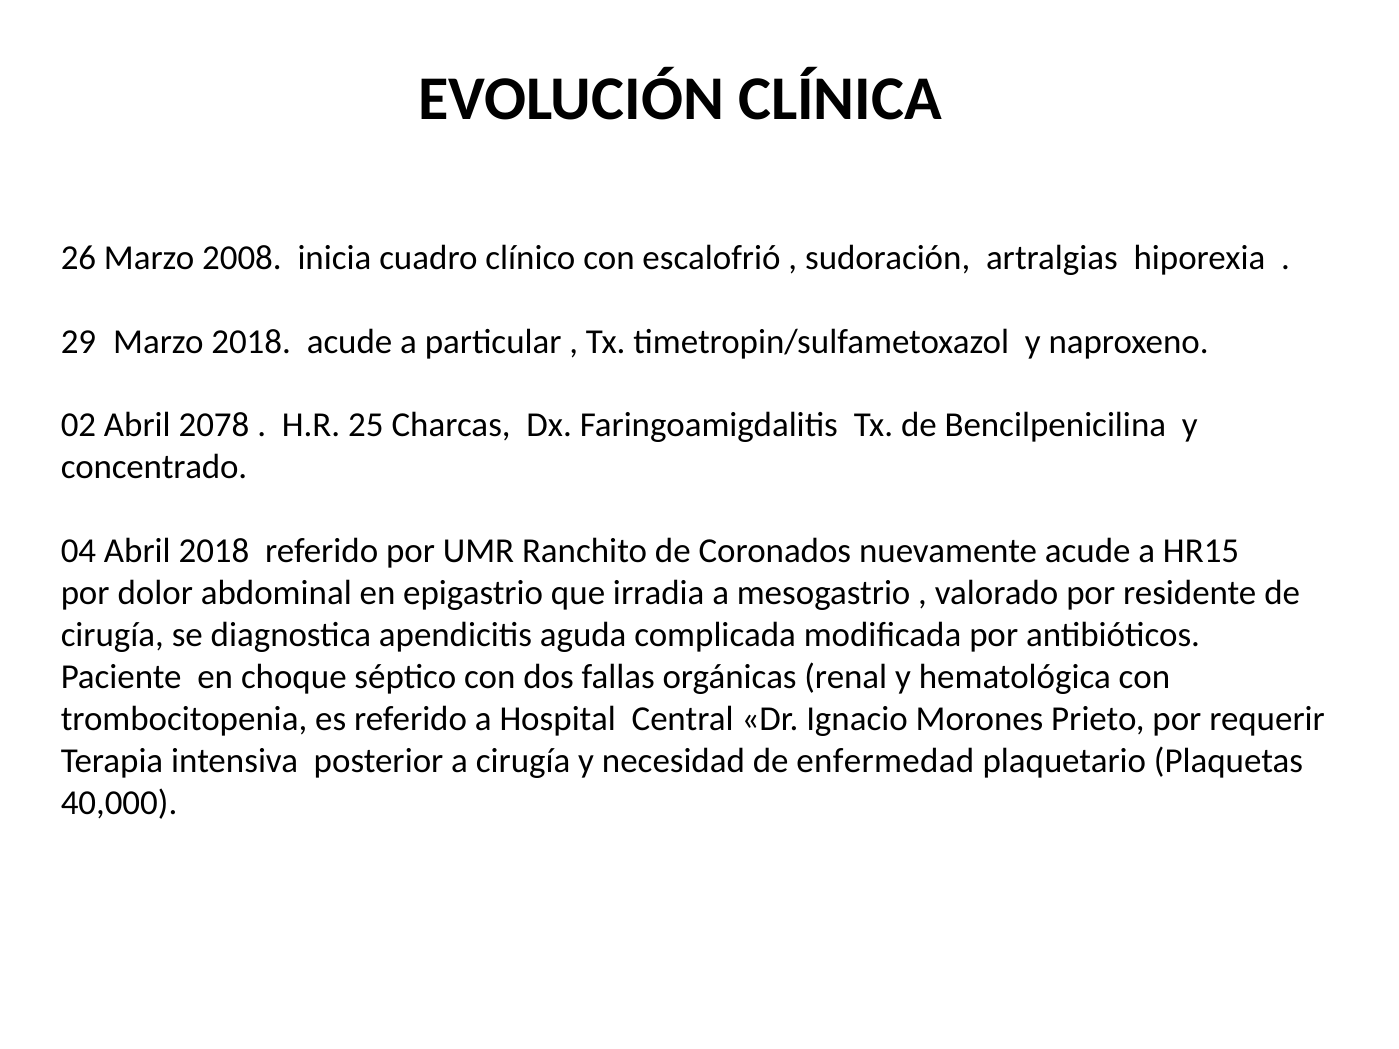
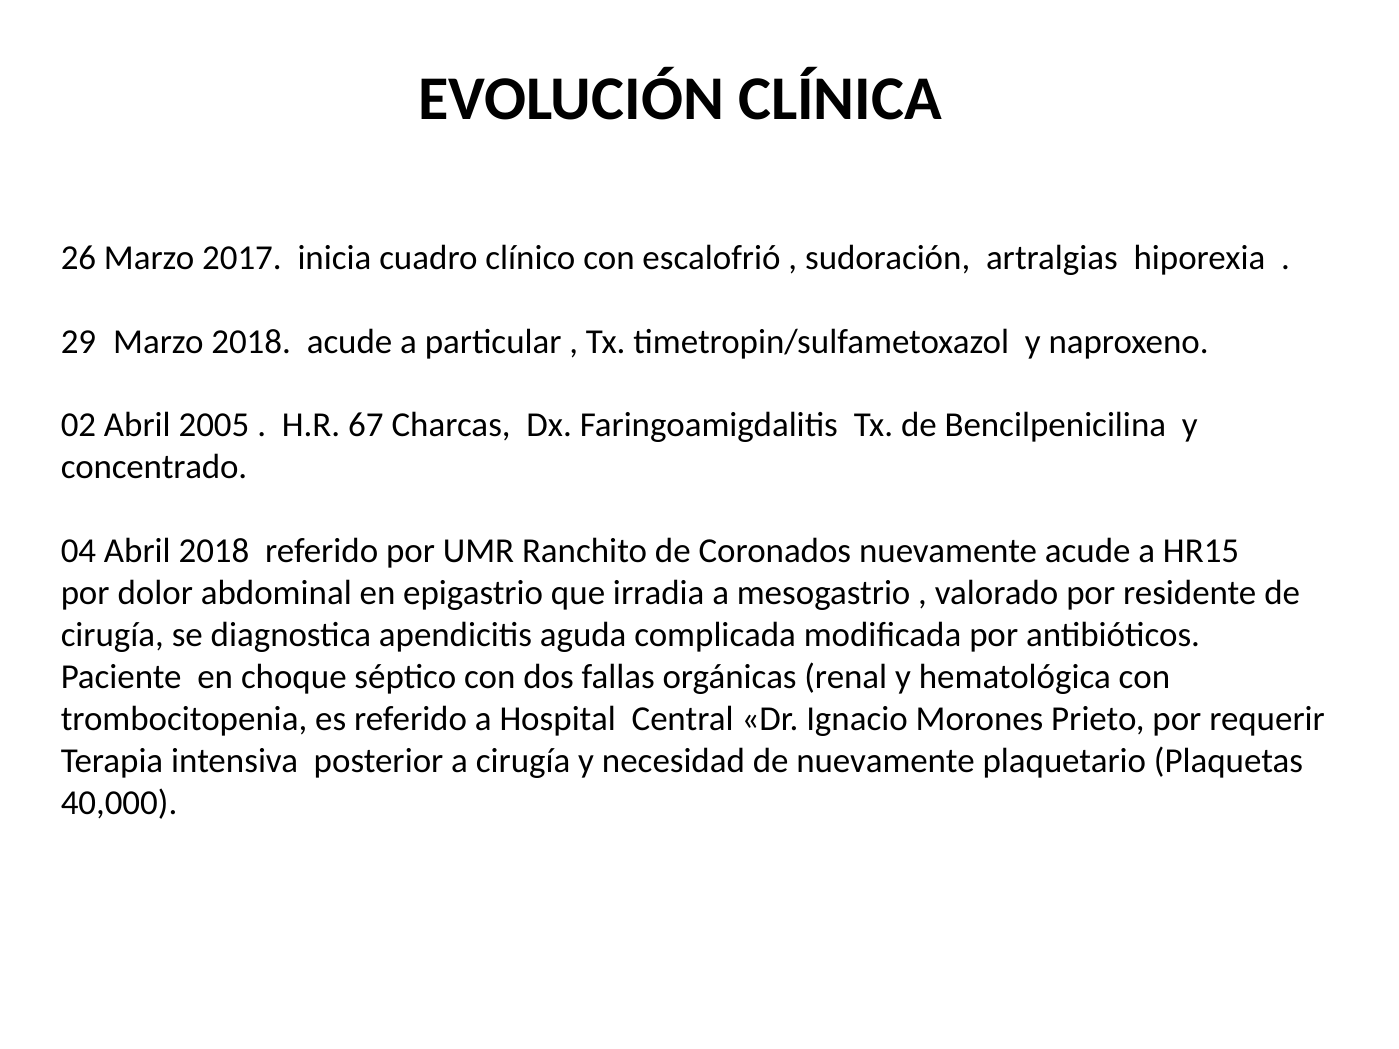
2008: 2008 -> 2017
2078: 2078 -> 2005
25: 25 -> 67
de enfermedad: enfermedad -> nuevamente
